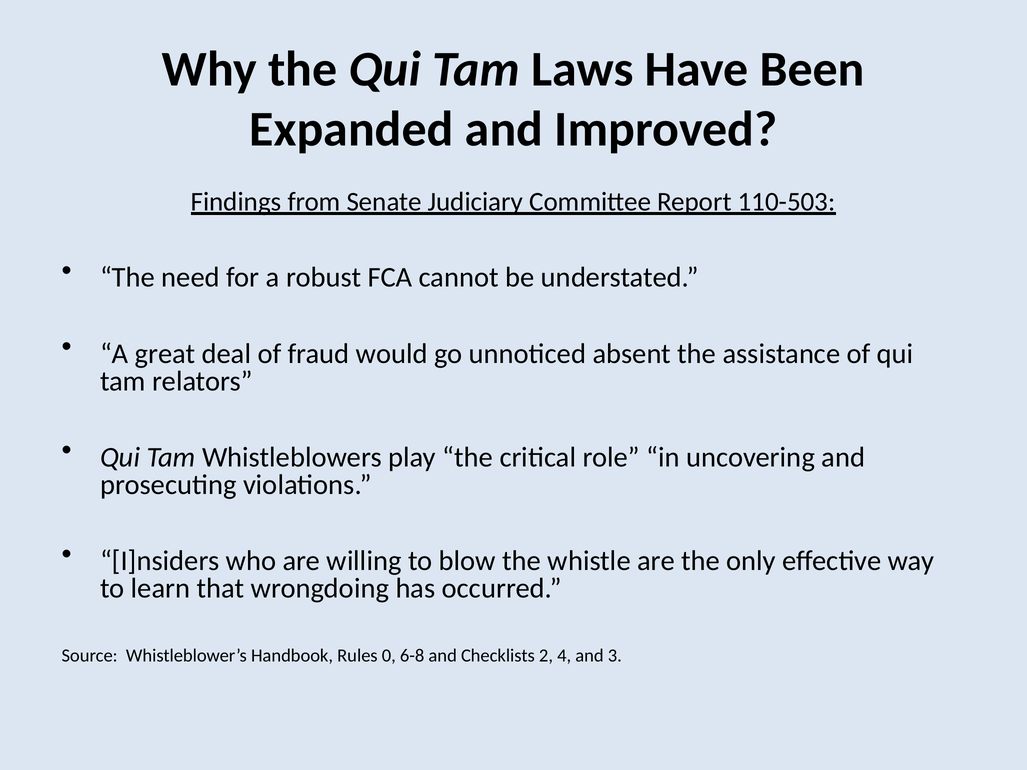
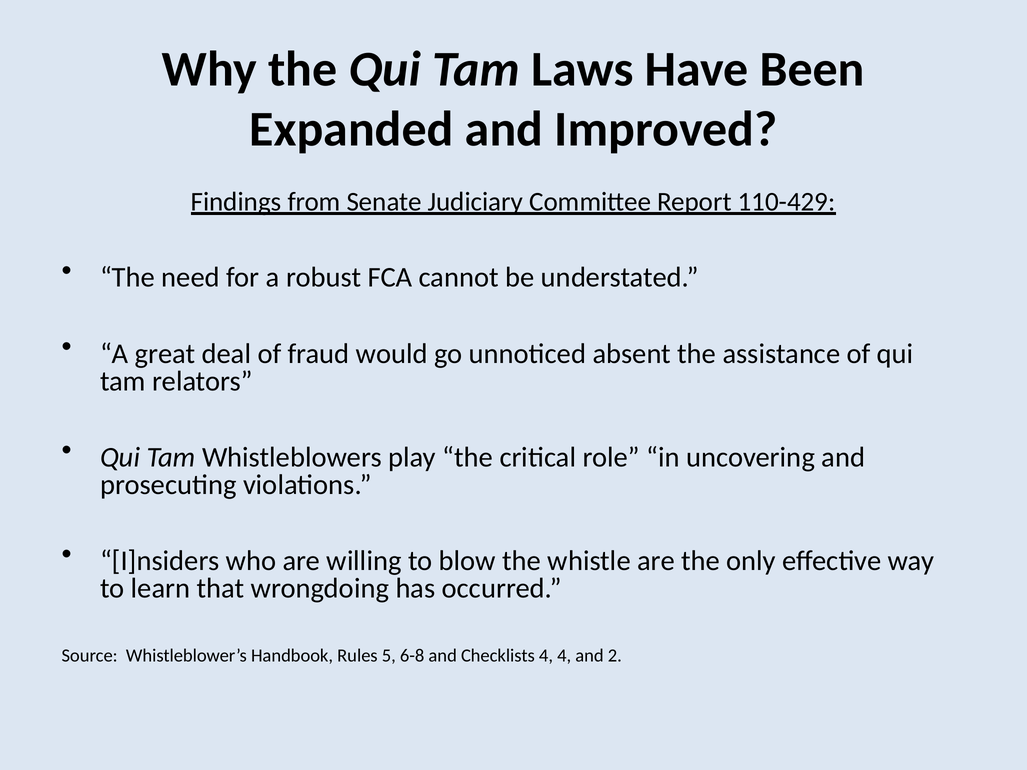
110-503: 110-503 -> 110-429
0: 0 -> 5
Checklists 2: 2 -> 4
3: 3 -> 2
